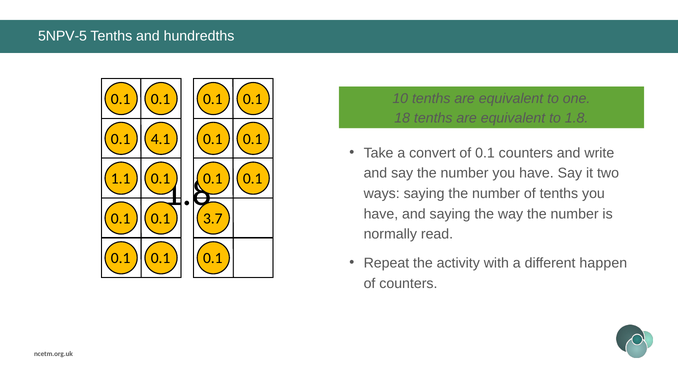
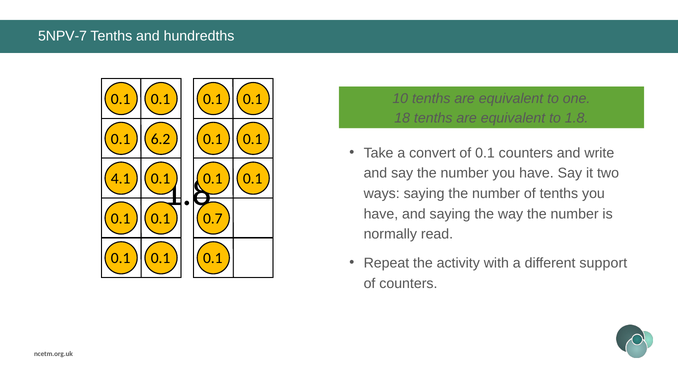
5NPV-5: 5NPV-5 -> 5NPV-7
4.1: 4.1 -> 6.2
1.1: 1.1 -> 4.1
3.7: 3.7 -> 0.7
happen: happen -> support
